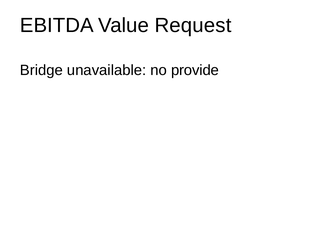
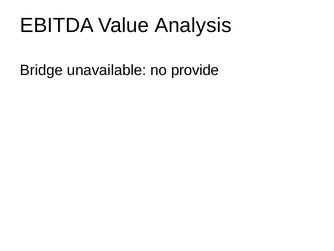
Request: Request -> Analysis
